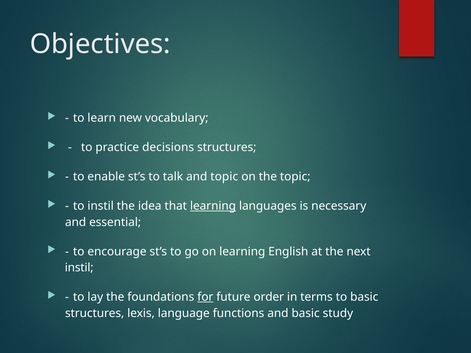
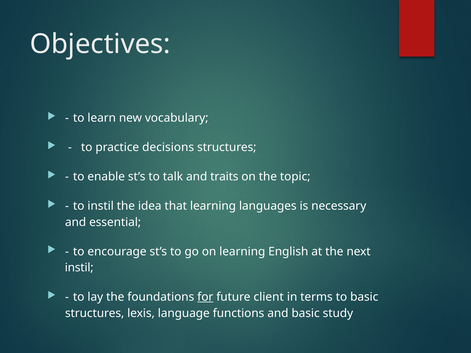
and topic: topic -> traits
learning at (213, 206) underline: present -> none
order: order -> client
